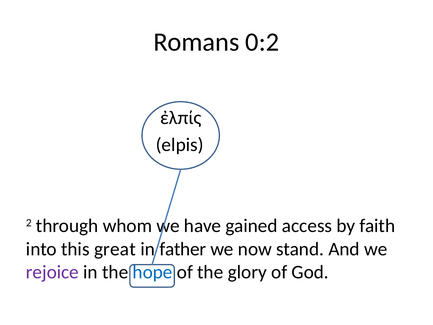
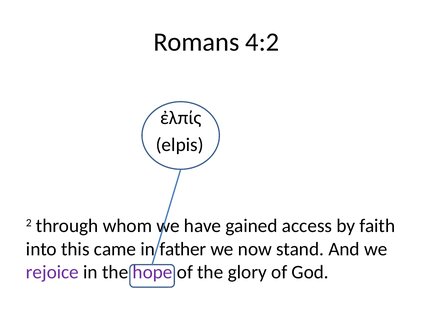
0:2: 0:2 -> 4:2
great: great -> came
hope colour: blue -> purple
